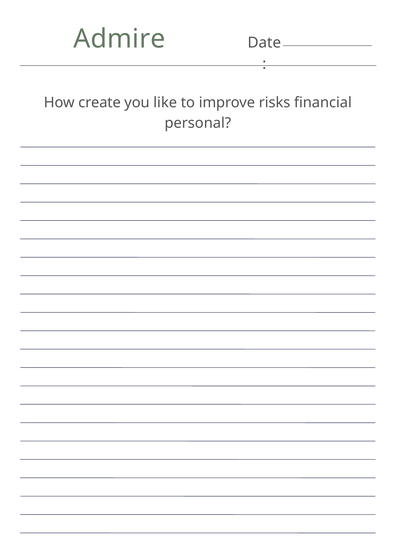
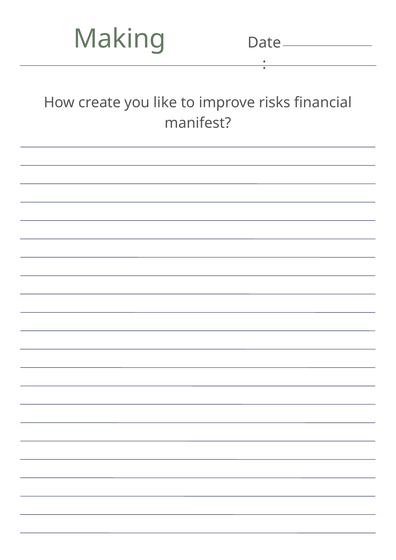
Admire: Admire -> Making
personal: personal -> manifest
